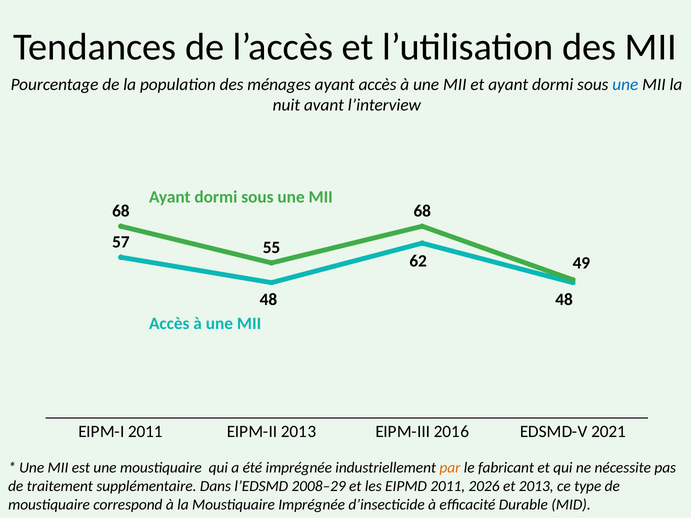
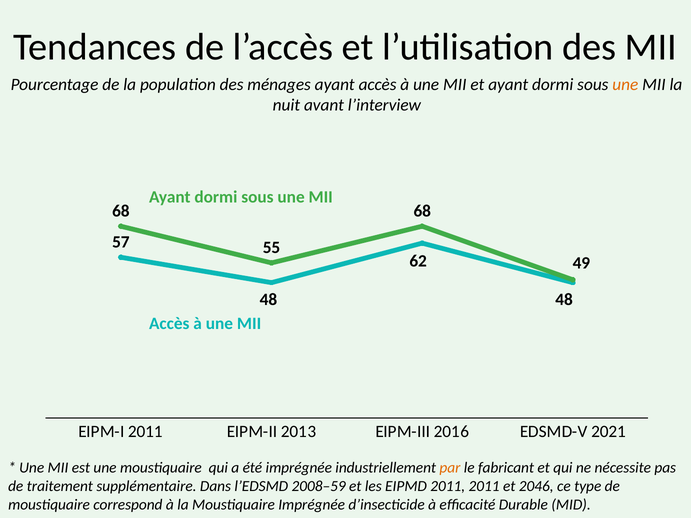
une at (625, 85) colour: blue -> orange
2008–29: 2008–29 -> 2008–59
2011 2026: 2026 -> 2011
et 2013: 2013 -> 2046
